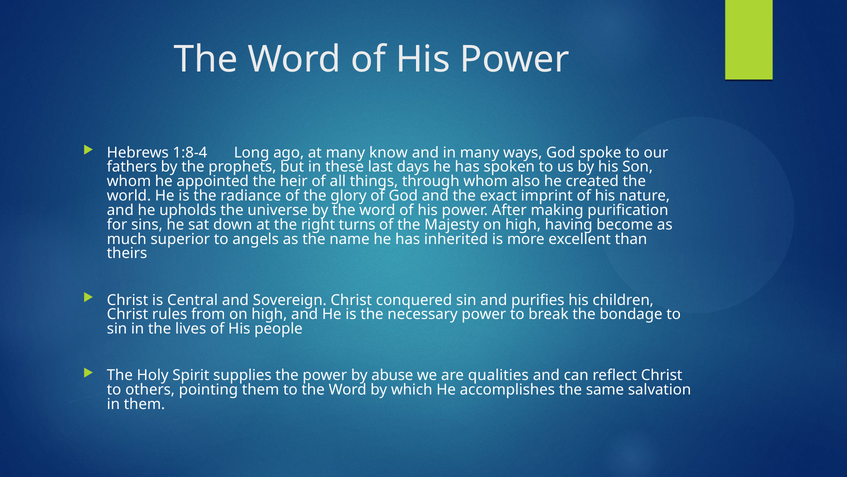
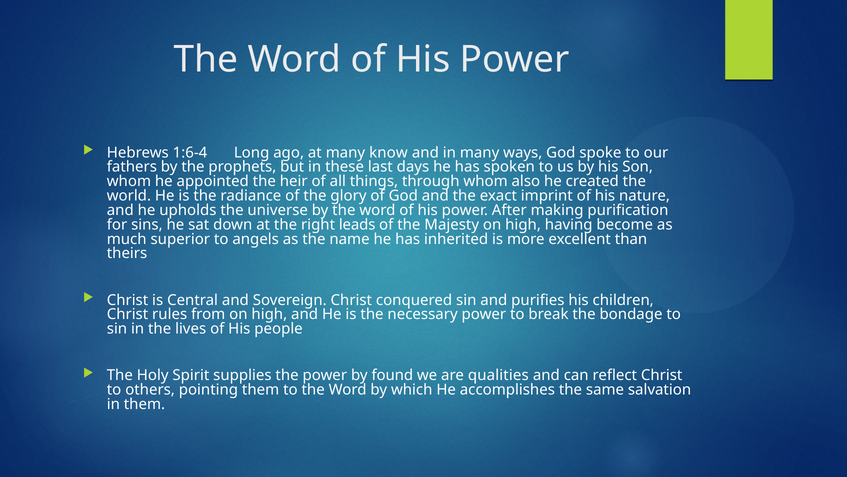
1:8-4: 1:8-4 -> 1:6-4
turns: turns -> leads
abuse: abuse -> found
